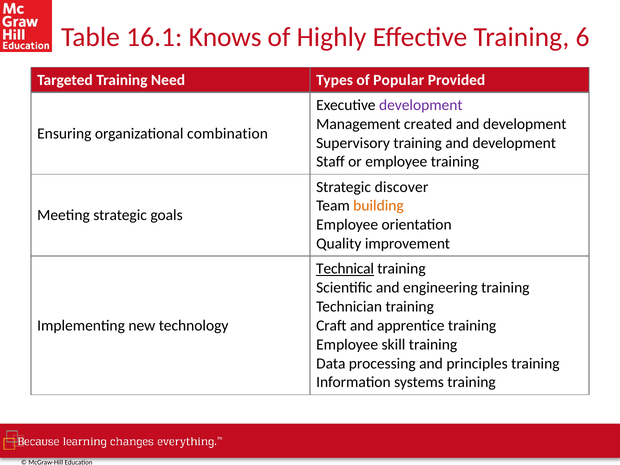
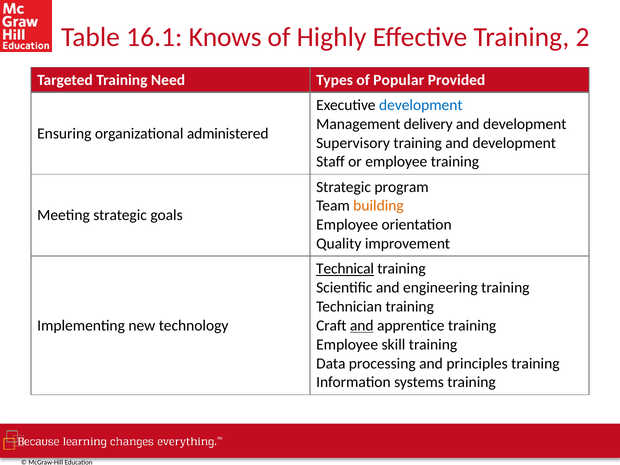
6: 6 -> 2
development at (421, 105) colour: purple -> blue
created: created -> delivery
combination: combination -> administered
discover: discover -> program
and at (362, 326) underline: none -> present
